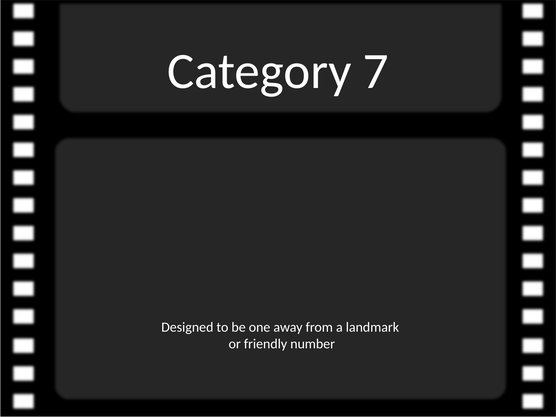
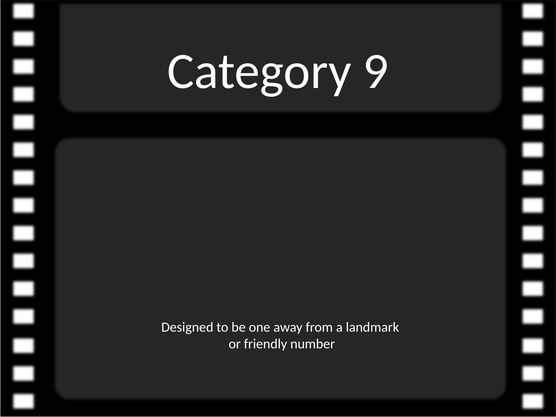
7: 7 -> 9
